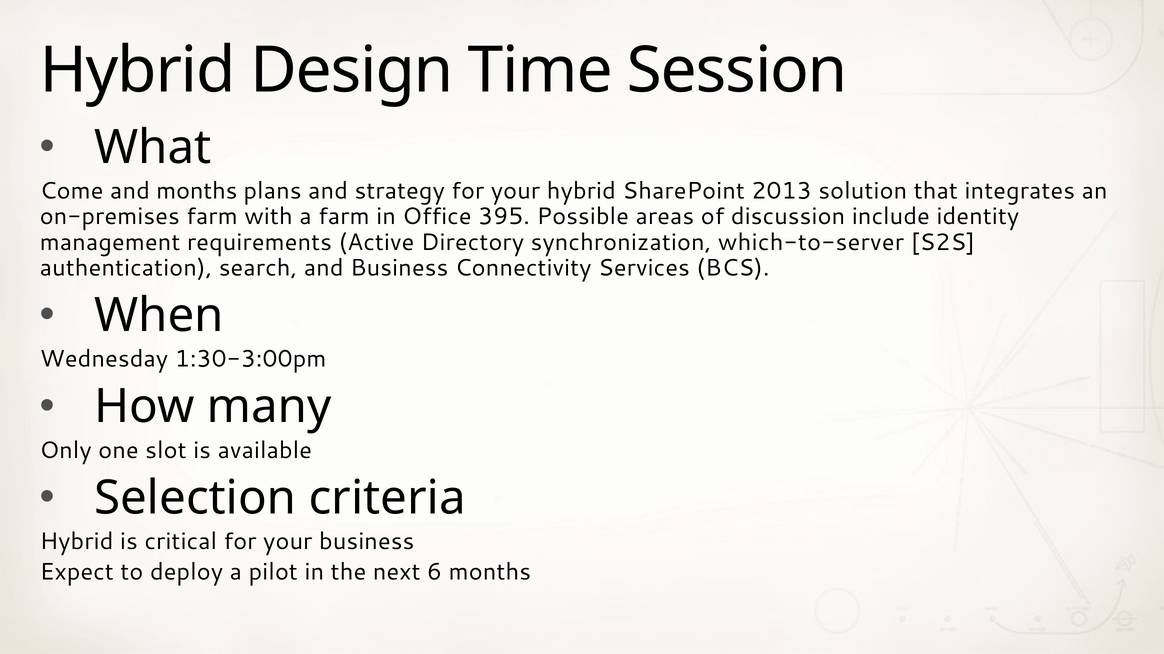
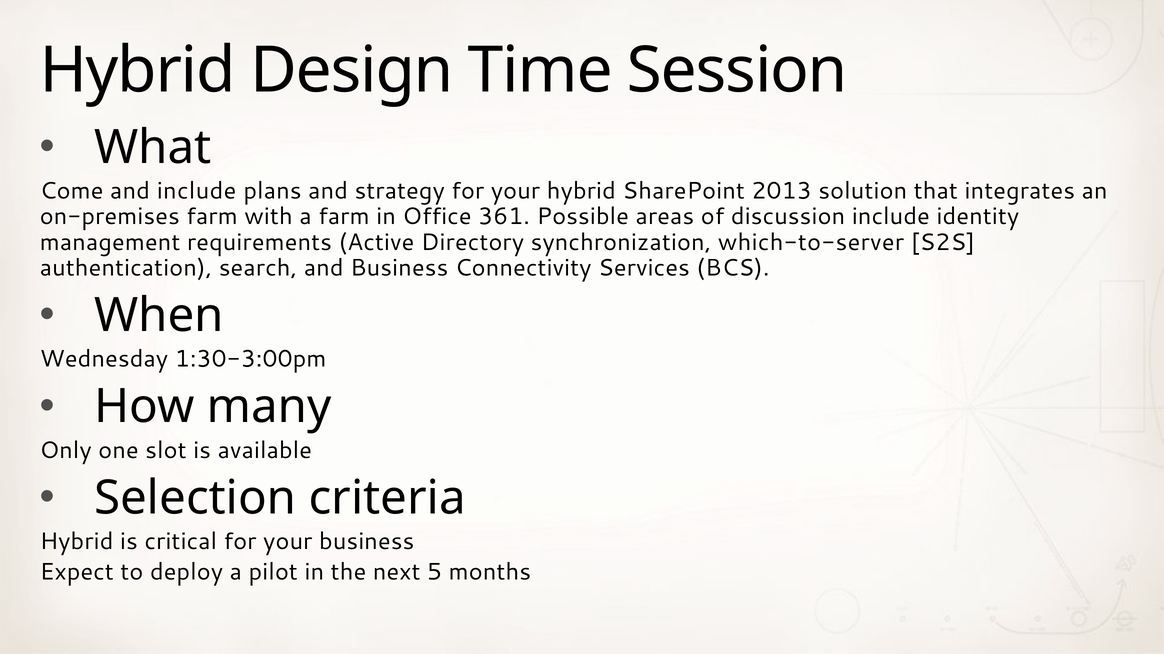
and months: months -> include
395: 395 -> 361
6: 6 -> 5
